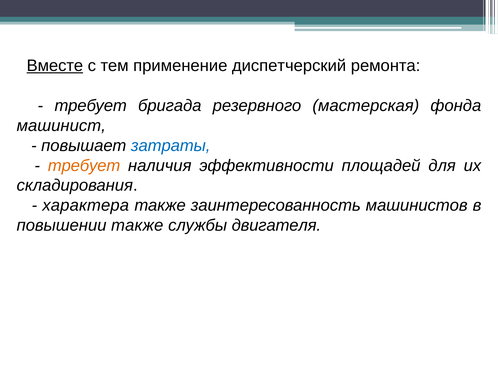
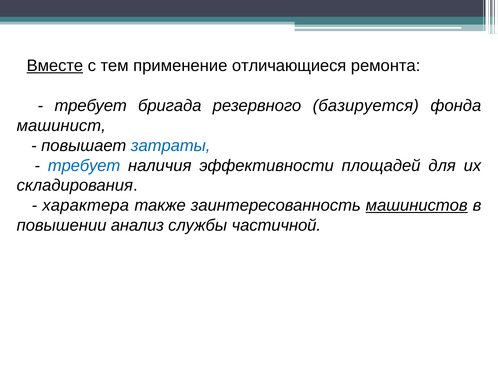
диспетчерский: диспетчерский -> отличающиеся
мастерская: мастерская -> базируется
требует at (84, 165) colour: orange -> blue
машинистов underline: none -> present
повышении также: также -> анализ
двигателя: двигателя -> частичной
